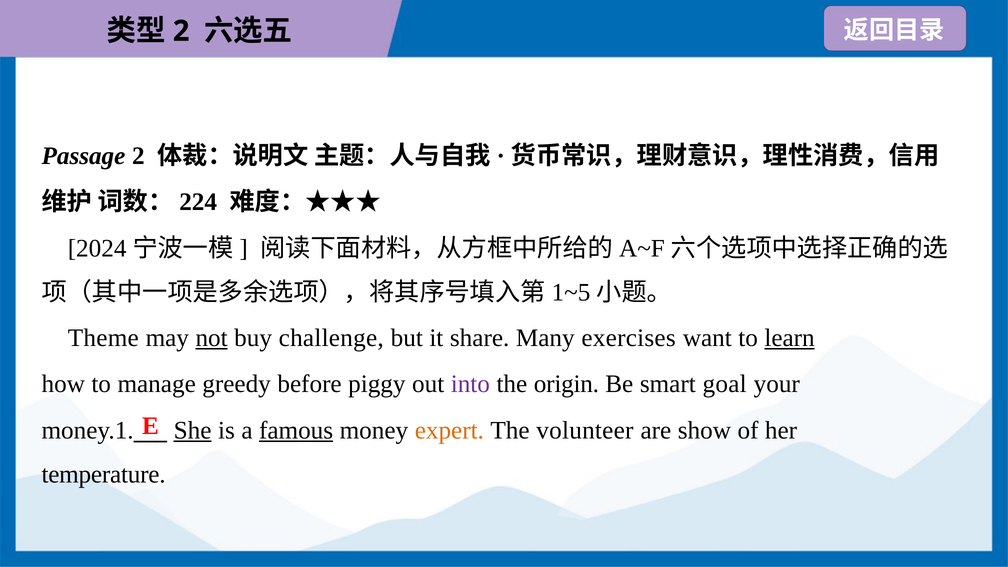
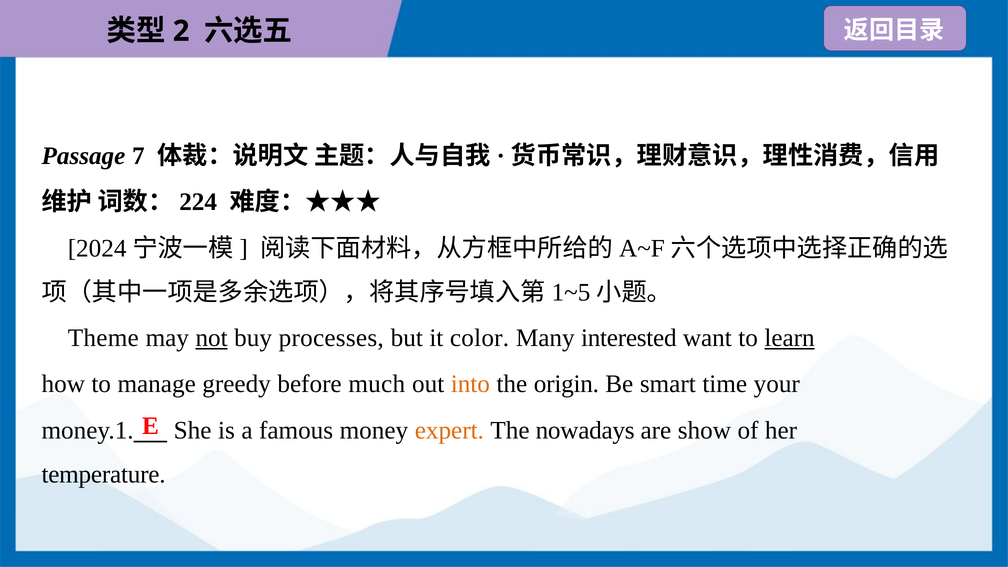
Passage 2: 2 -> 7
challenge: challenge -> processes
share: share -> color
exercises: exercises -> interested
piggy: piggy -> much
into colour: purple -> orange
goal: goal -> time
She underline: present -> none
famous underline: present -> none
volunteer: volunteer -> nowadays
